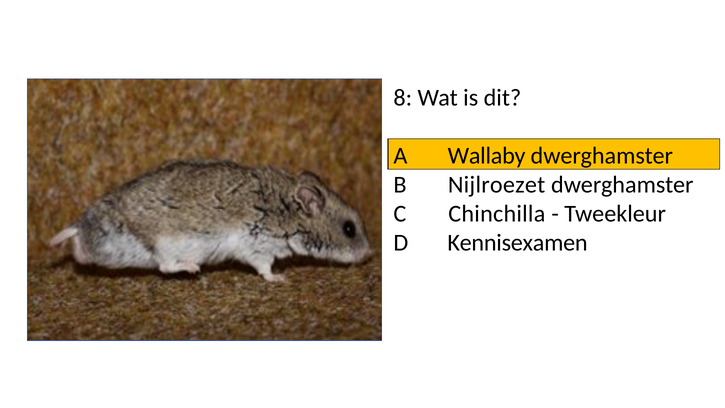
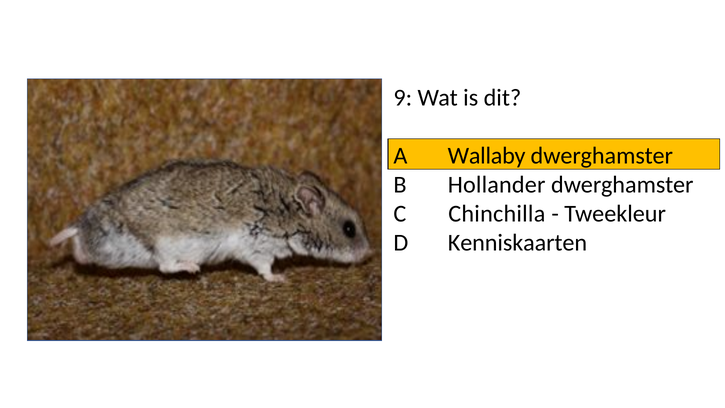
8: 8 -> 9
Nijlroezet: Nijlroezet -> Hollander
Kennisexamen: Kennisexamen -> Kenniskaarten
